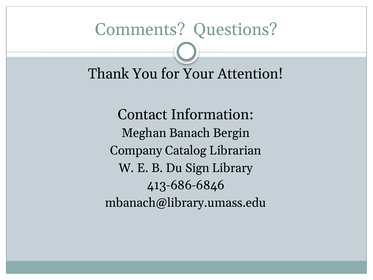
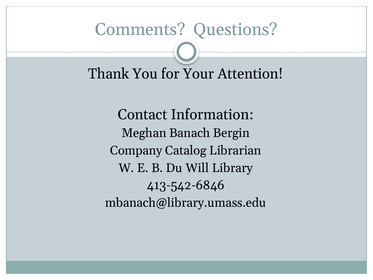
Sign: Sign -> Will
413-686-6846: 413-686-6846 -> 413-542-6846
